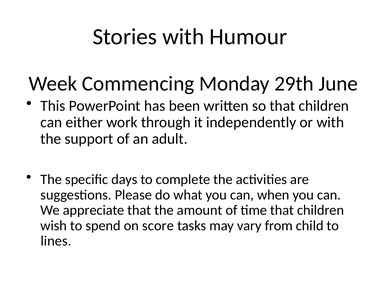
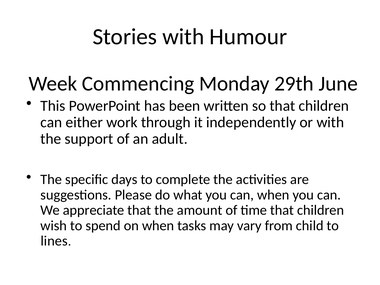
on score: score -> when
